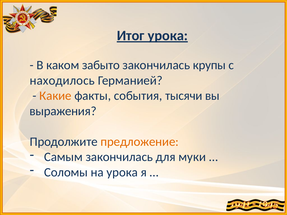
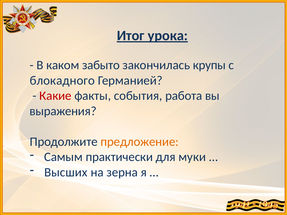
находилось: находилось -> блокадного
Какие colour: orange -> red
тысячи: тысячи -> работа
Самым закончилась: закончилась -> практически
Соломы: Соломы -> Высших
на урока: урока -> зерна
